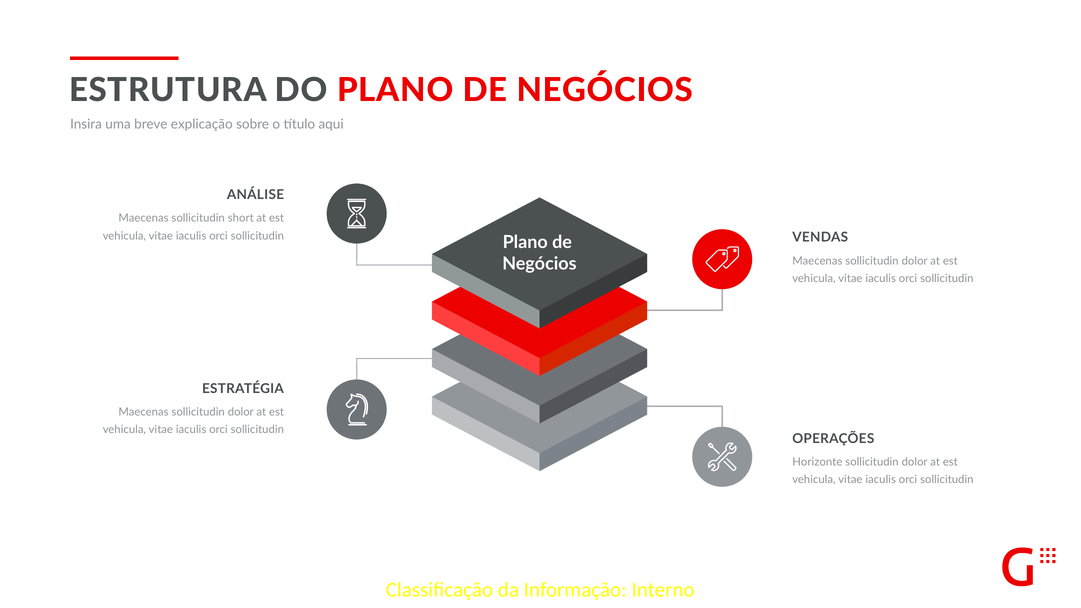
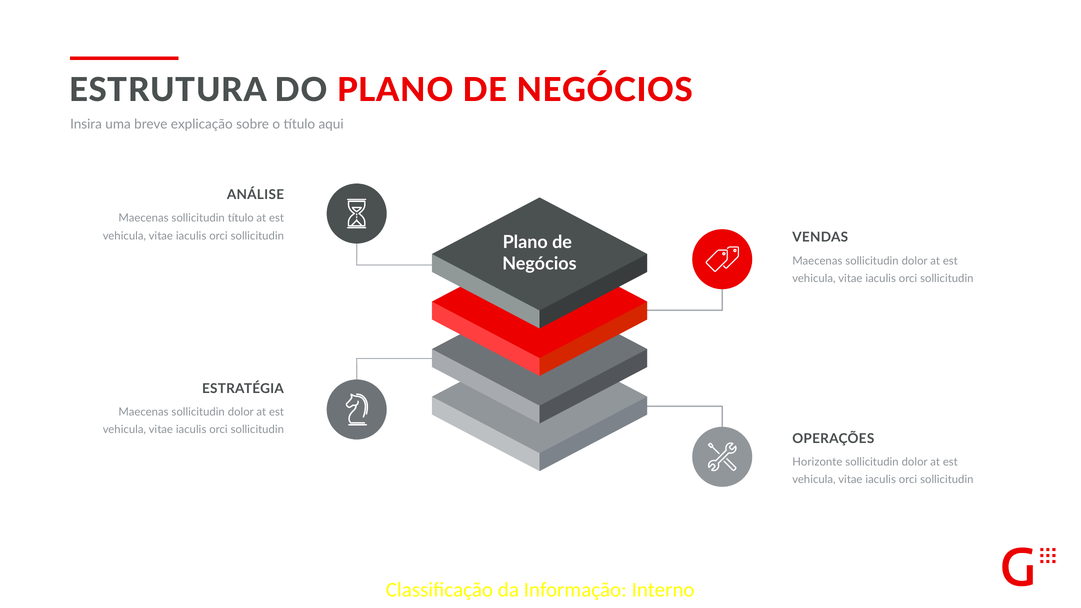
sollicitudin short: short -> título
